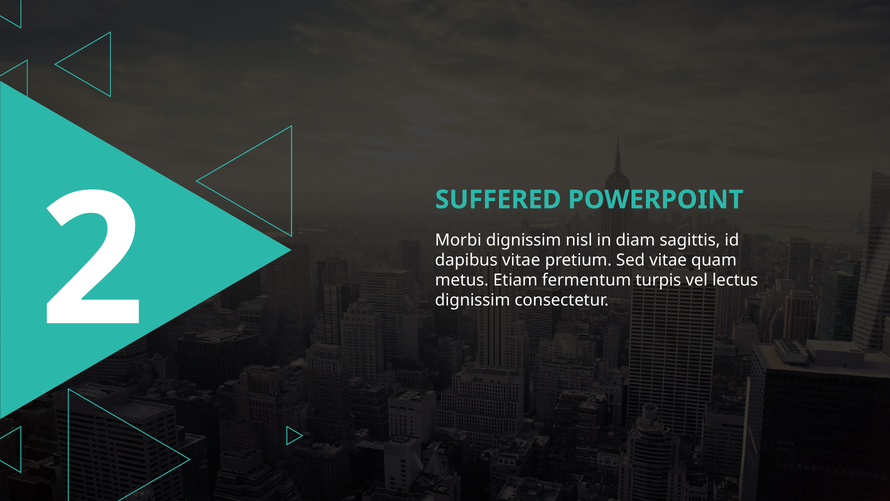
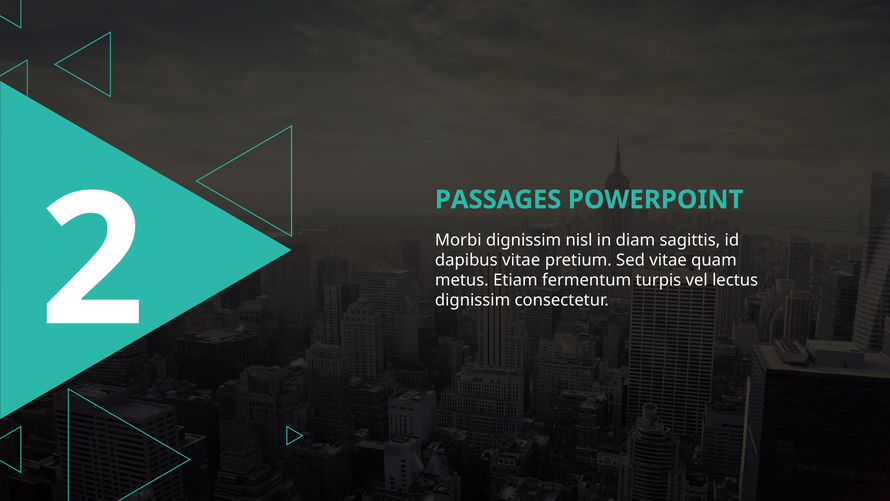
SUFFERED: SUFFERED -> PASSAGES
